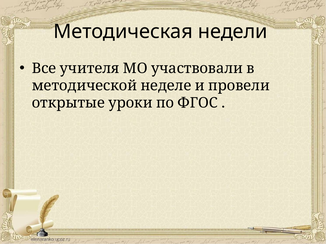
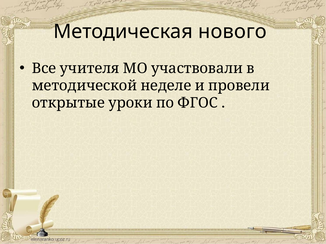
недели: недели -> нового
